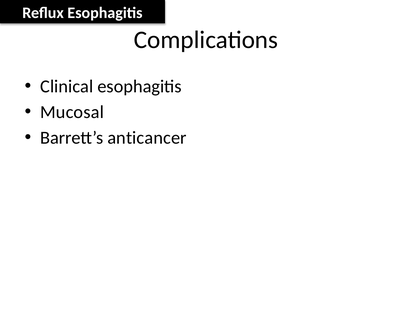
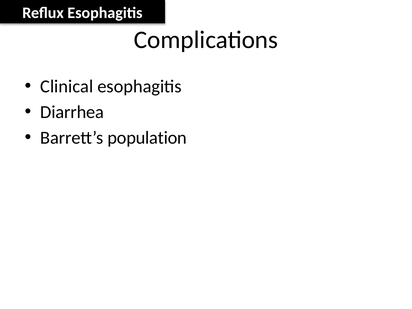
Mucosal: Mucosal -> Diarrhea
anticancer: anticancer -> population
